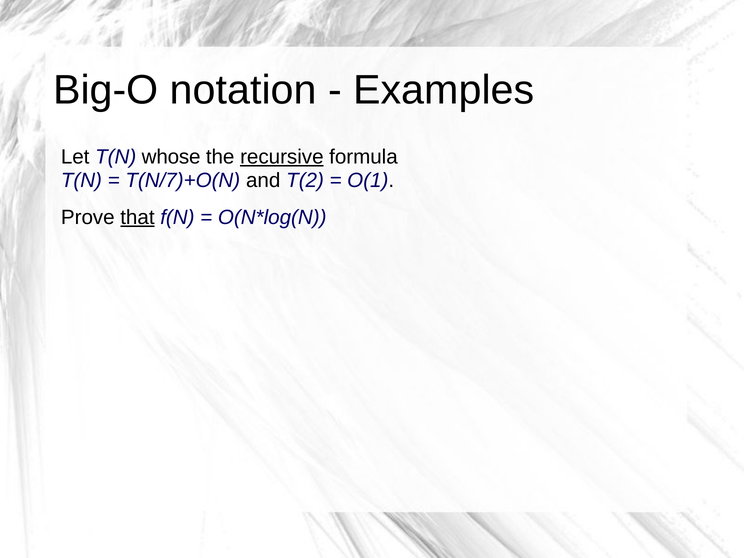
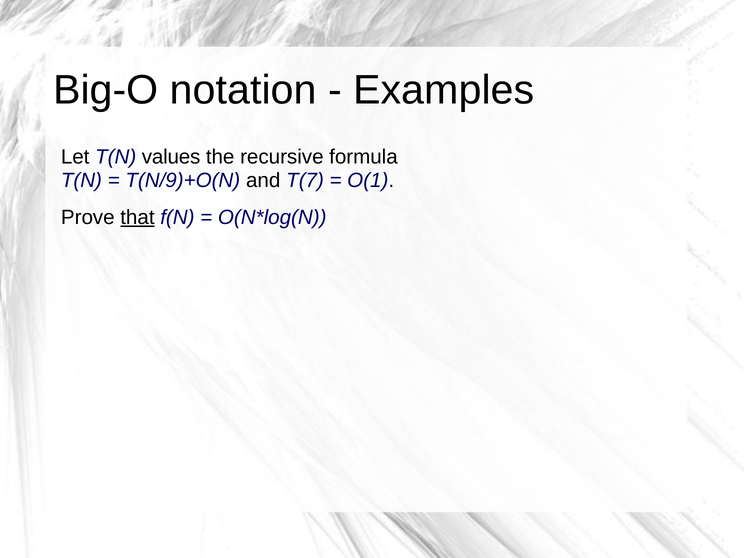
whose: whose -> values
recursive underline: present -> none
T(N/7)+O(N: T(N/7)+O(N -> T(N/9)+O(N
T(2: T(2 -> T(7
